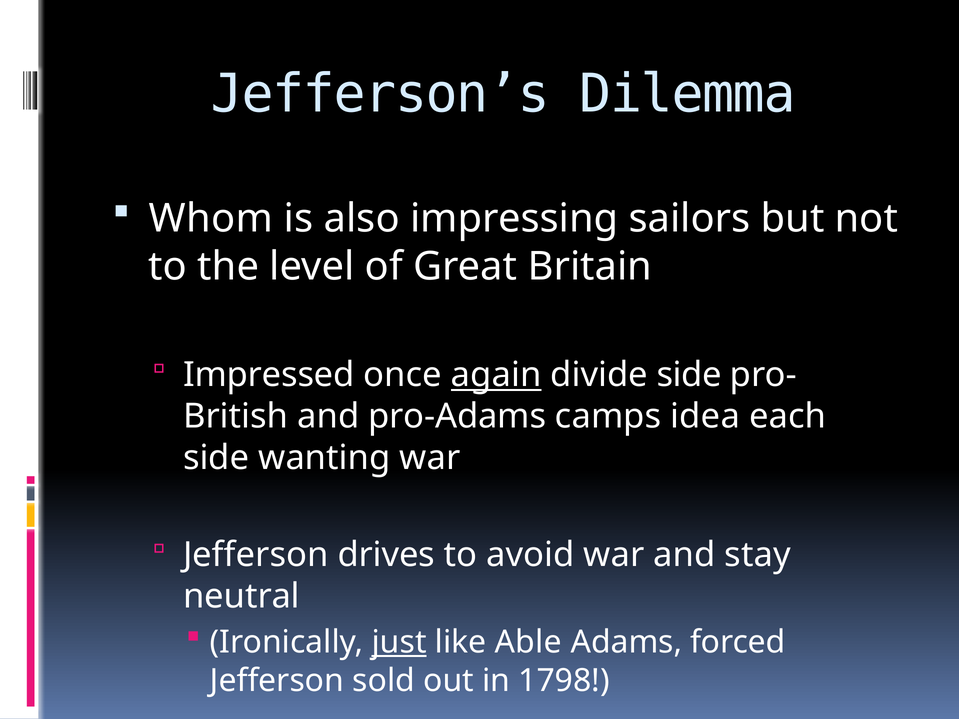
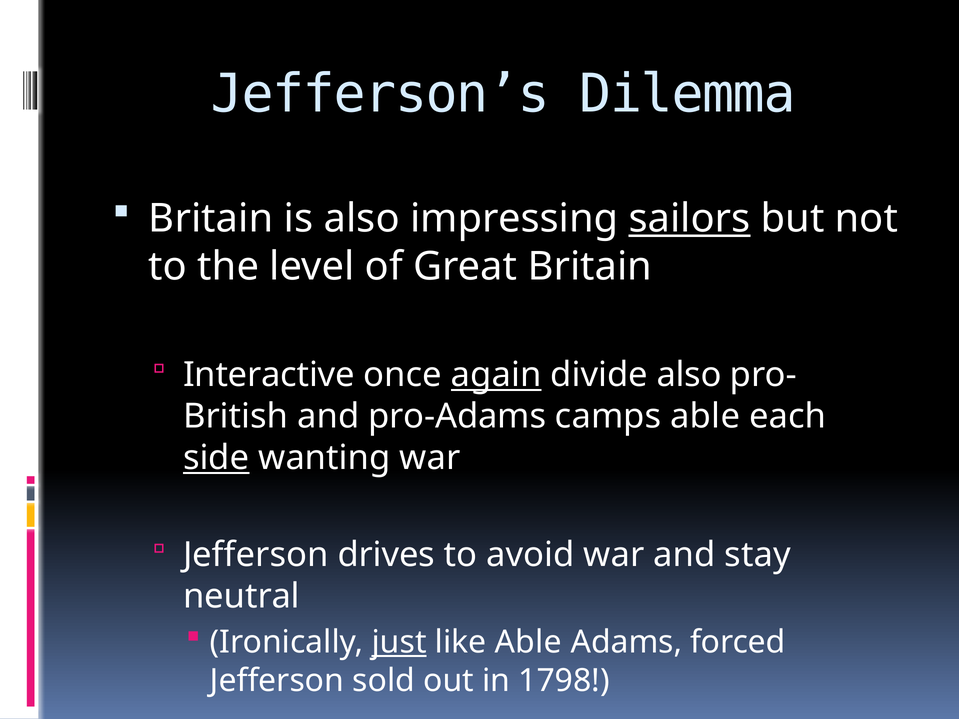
Whom at (211, 219): Whom -> Britain
sailors underline: none -> present
Impressed: Impressed -> Interactive
divide side: side -> also
camps idea: idea -> able
side at (216, 458) underline: none -> present
